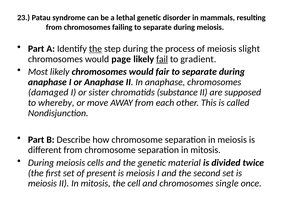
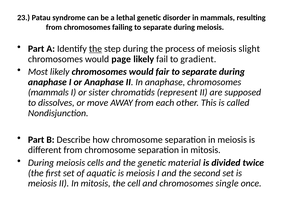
fail underline: present -> none
damaged at (48, 92): damaged -> mammals
substance: substance -> represent
whereby: whereby -> dissolves
present: present -> aquatic
